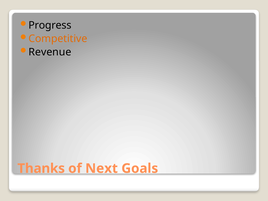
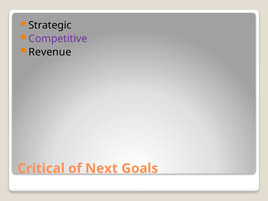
Progress: Progress -> Strategic
Competitive colour: orange -> purple
Thanks: Thanks -> Critical
